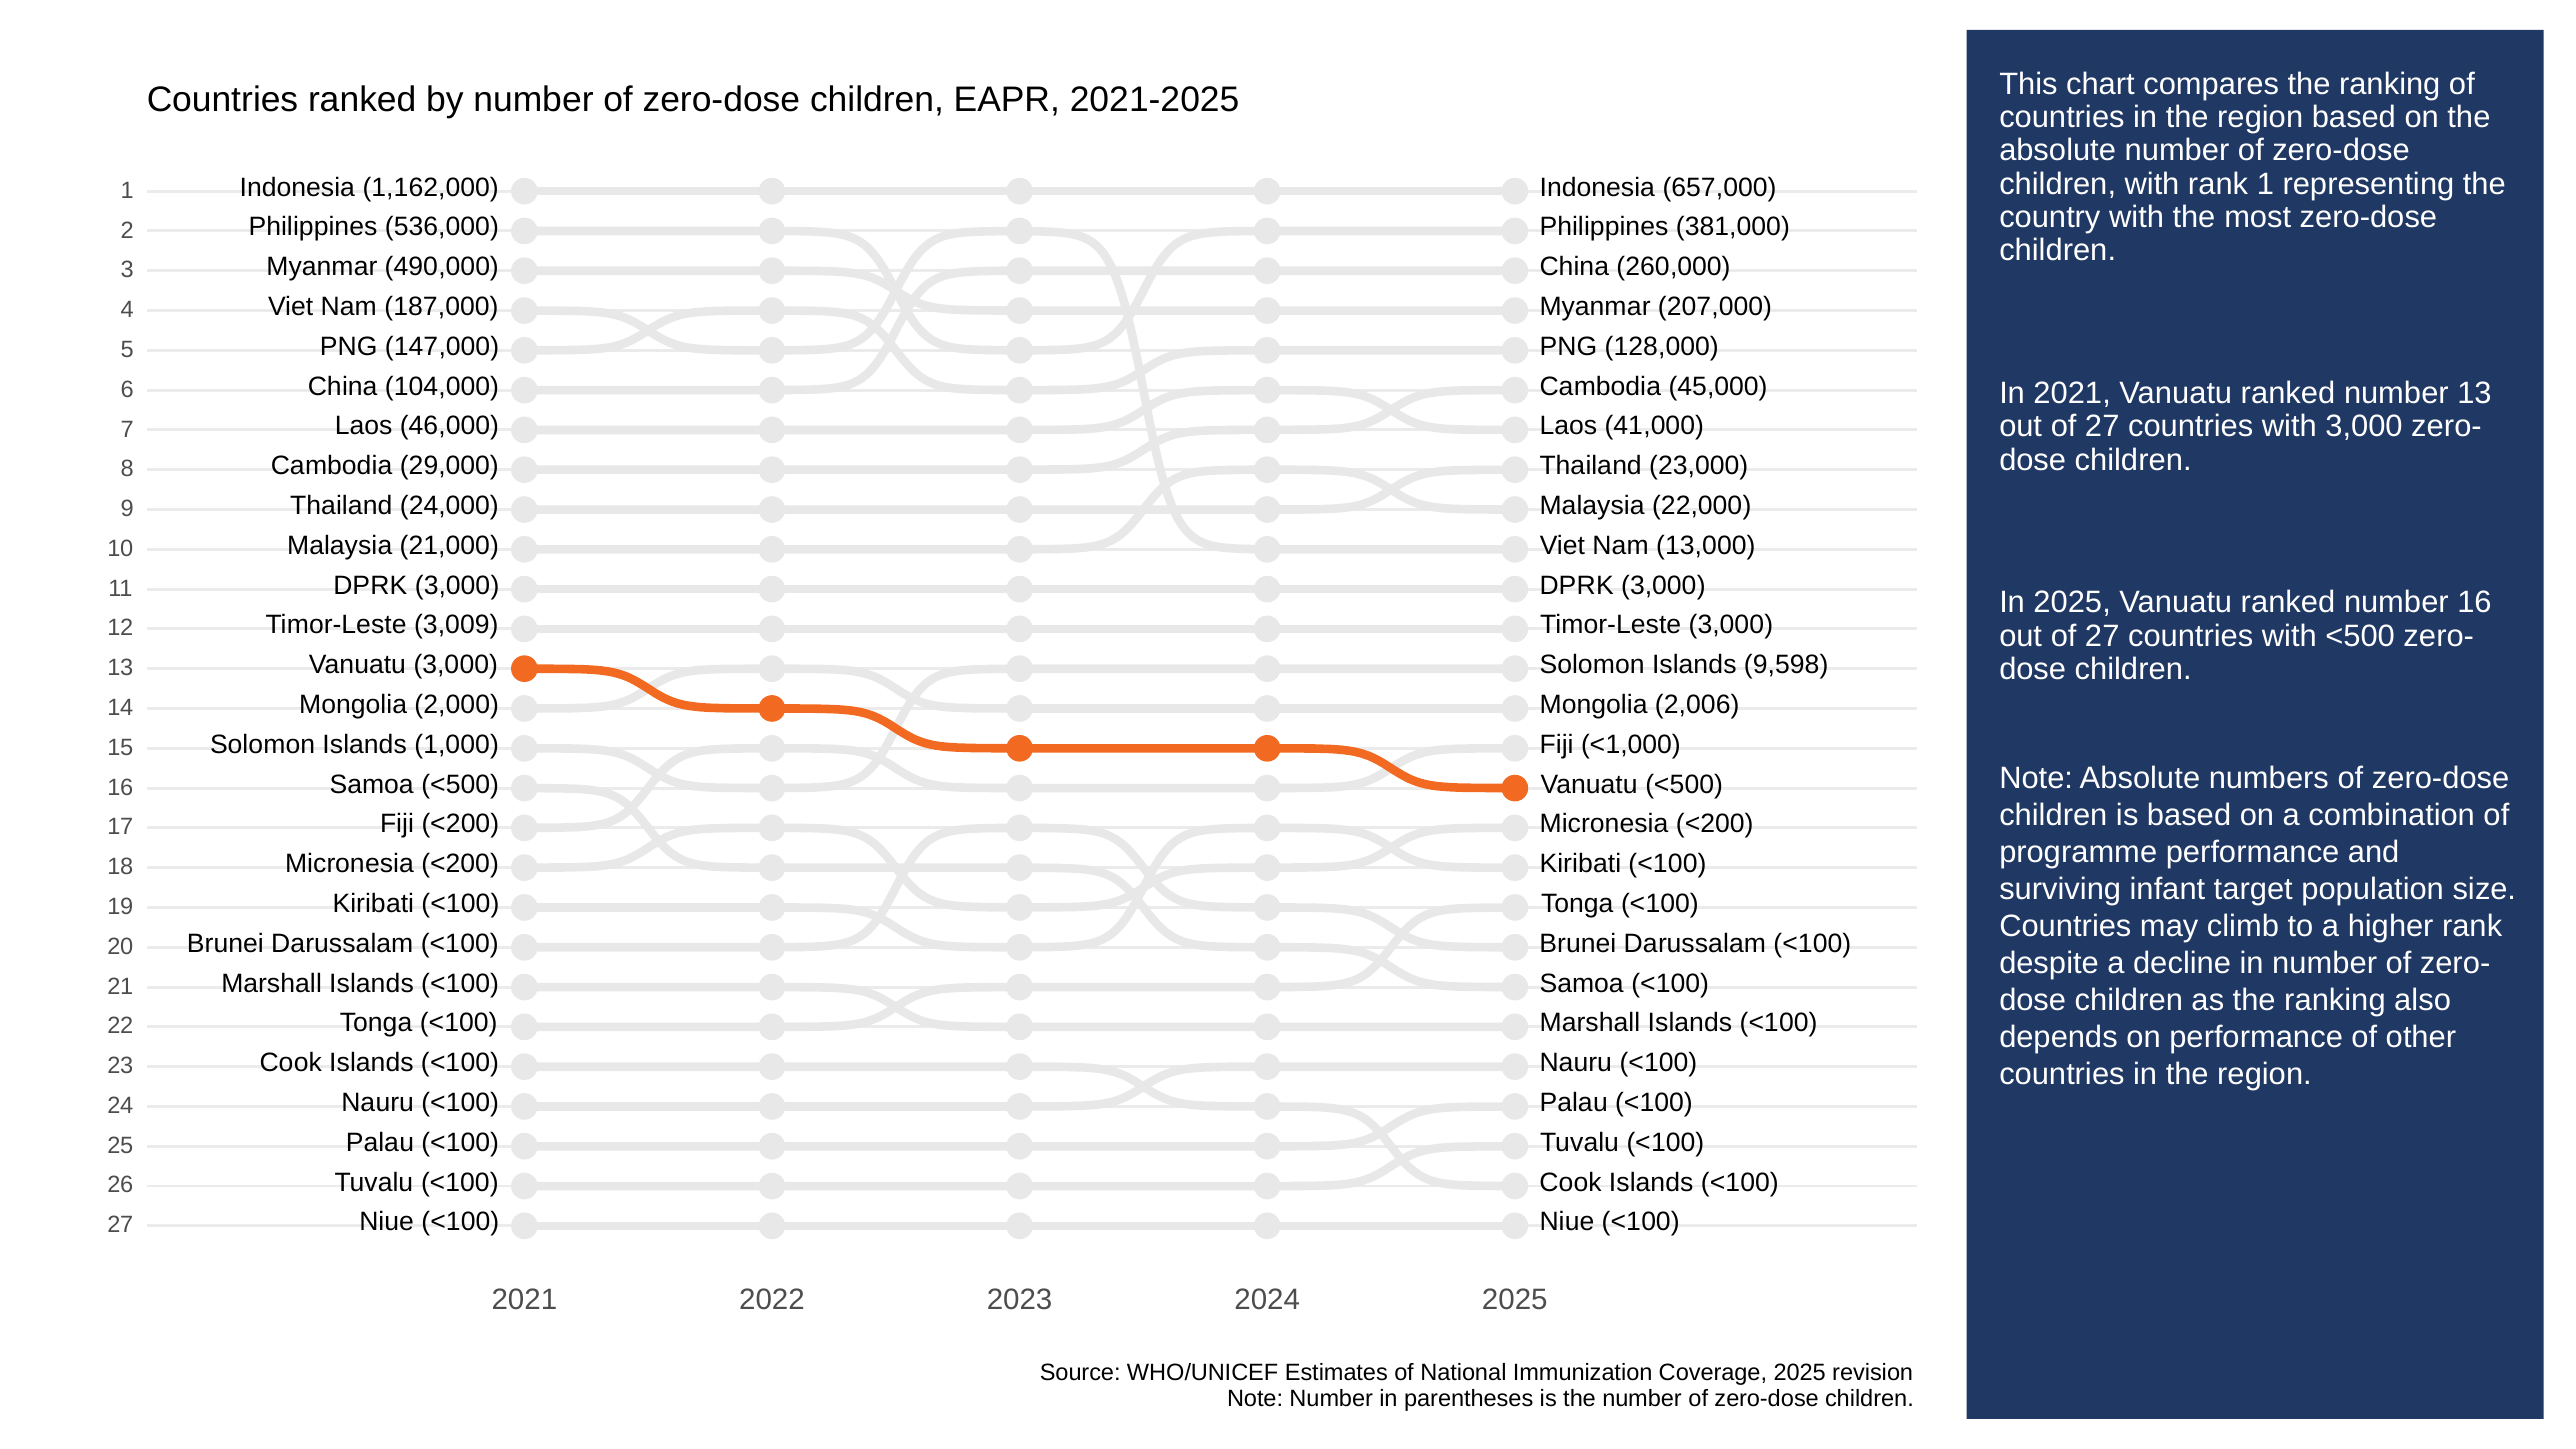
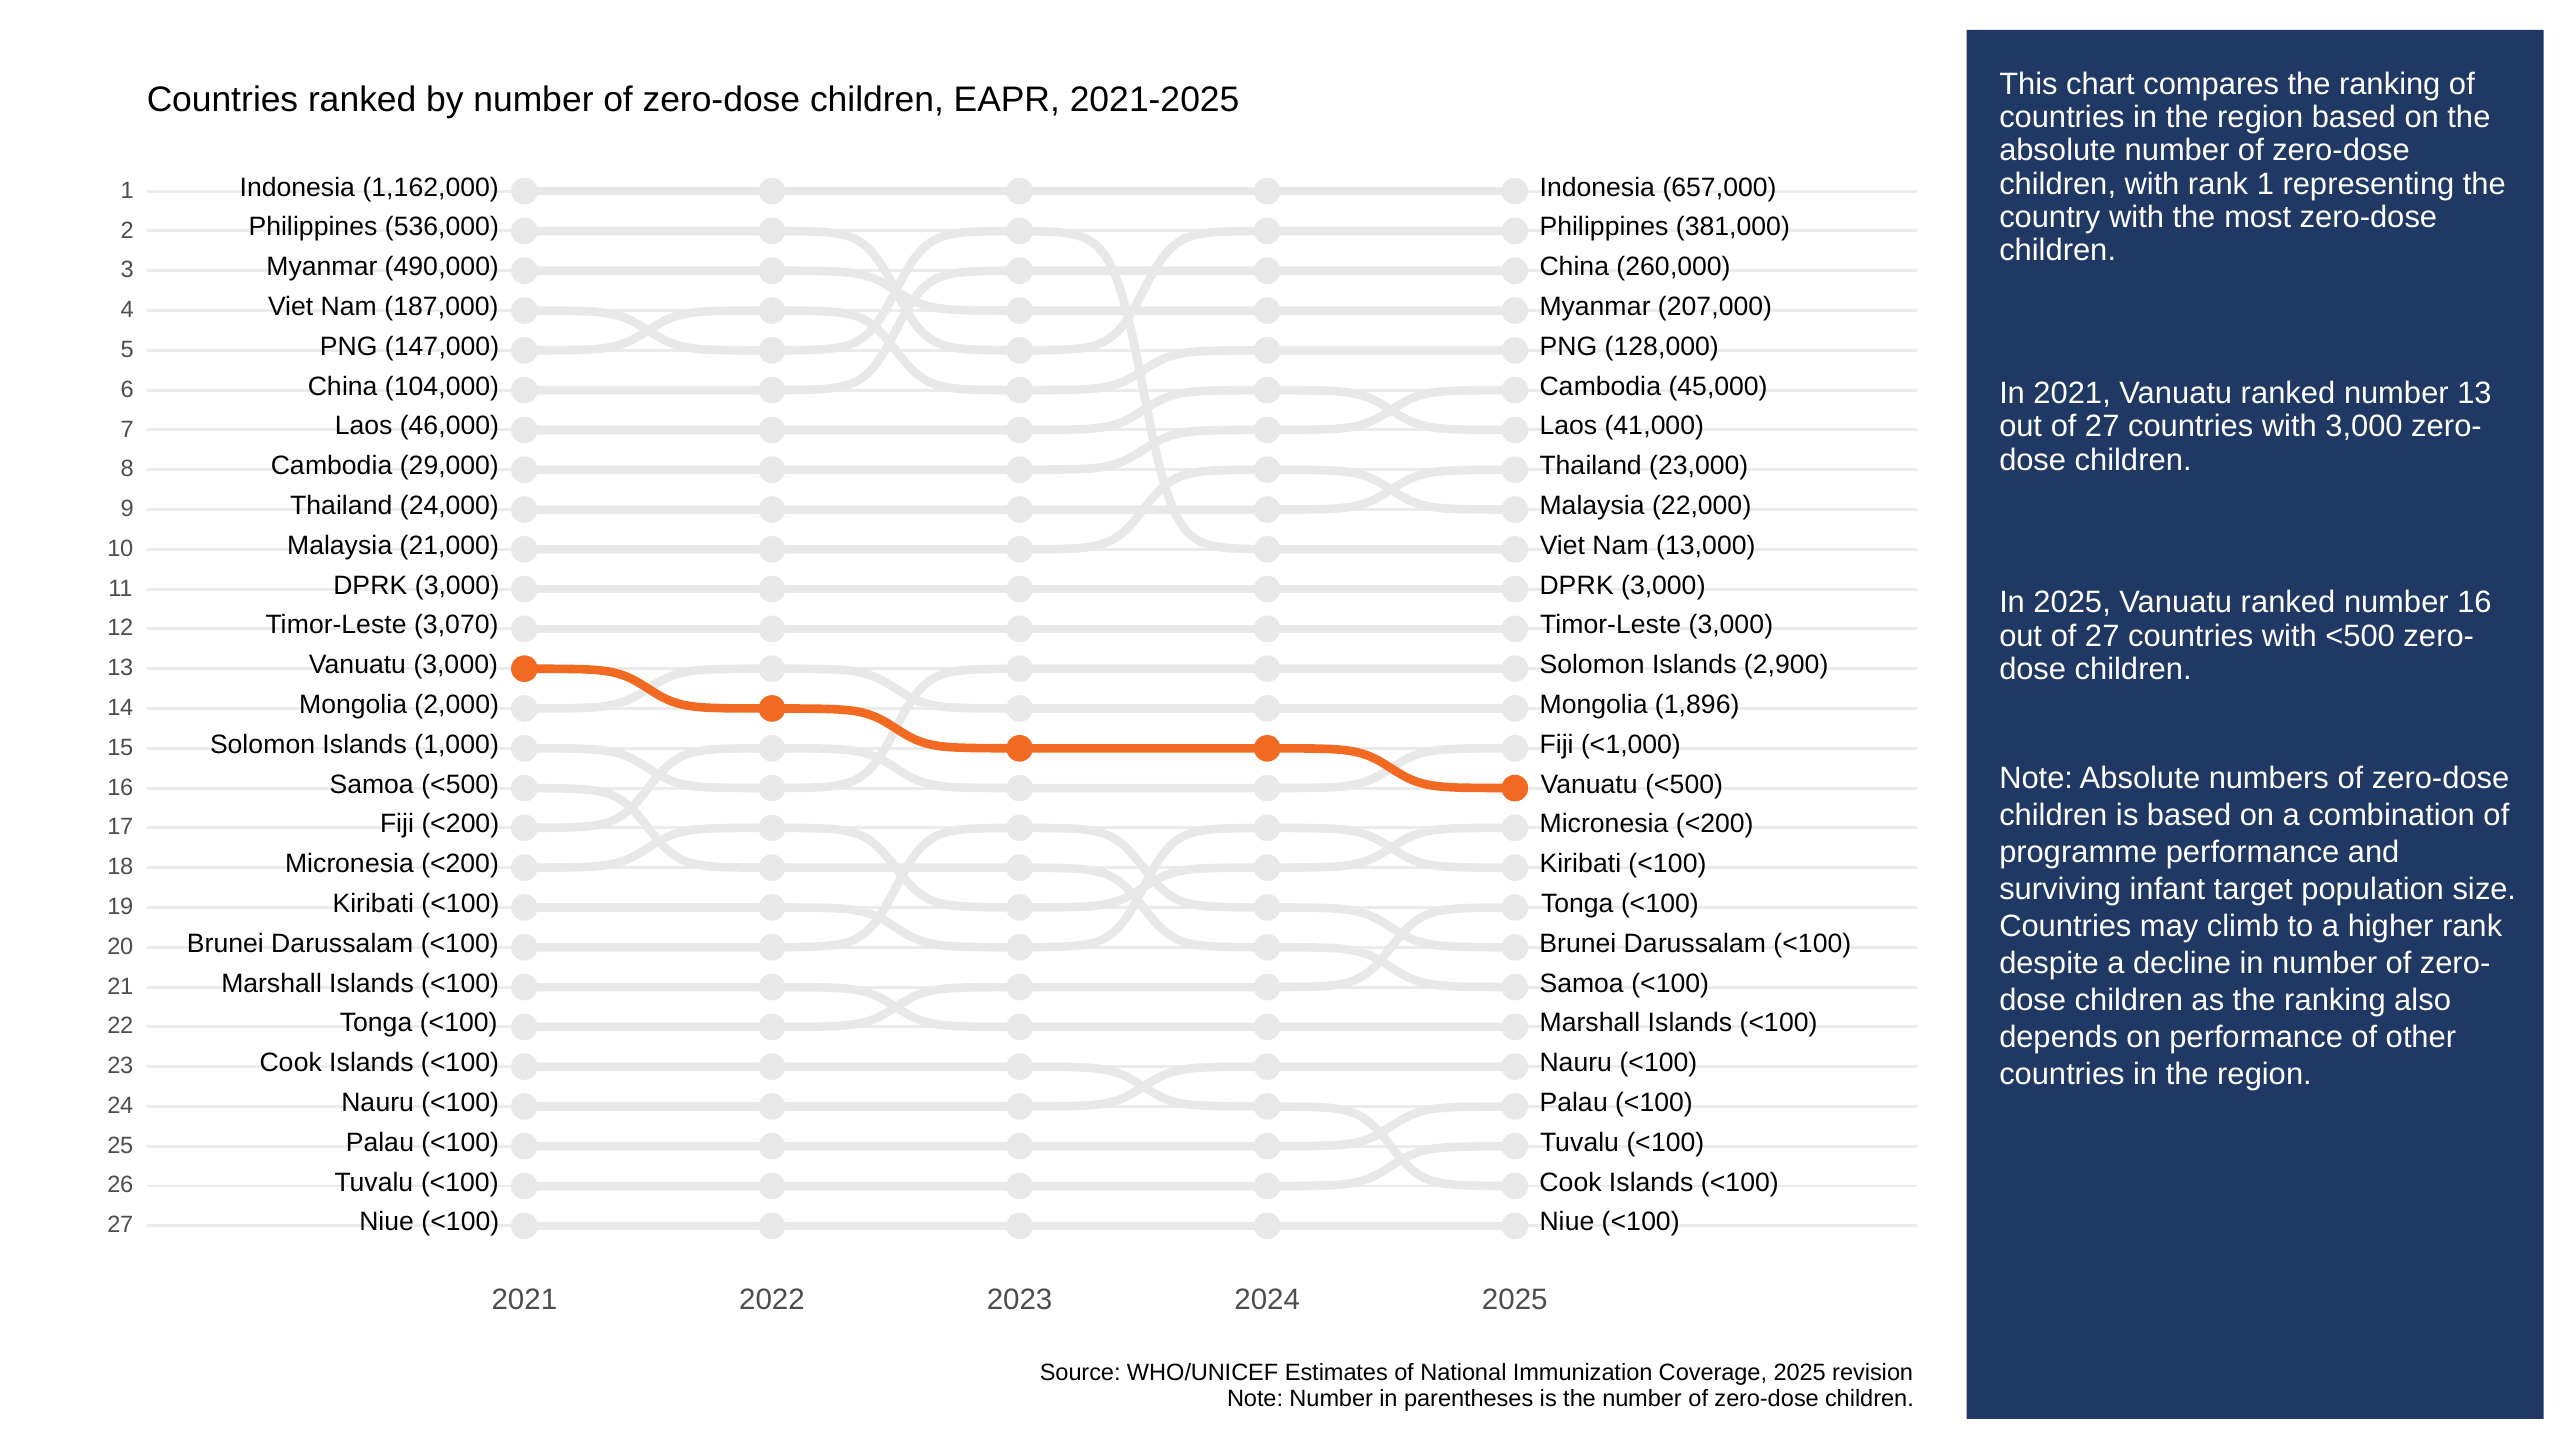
3,009: 3,009 -> 3,070
9,598: 9,598 -> 2,900
2,006: 2,006 -> 1,896
